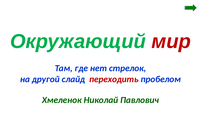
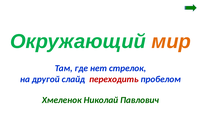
мир colour: red -> orange
